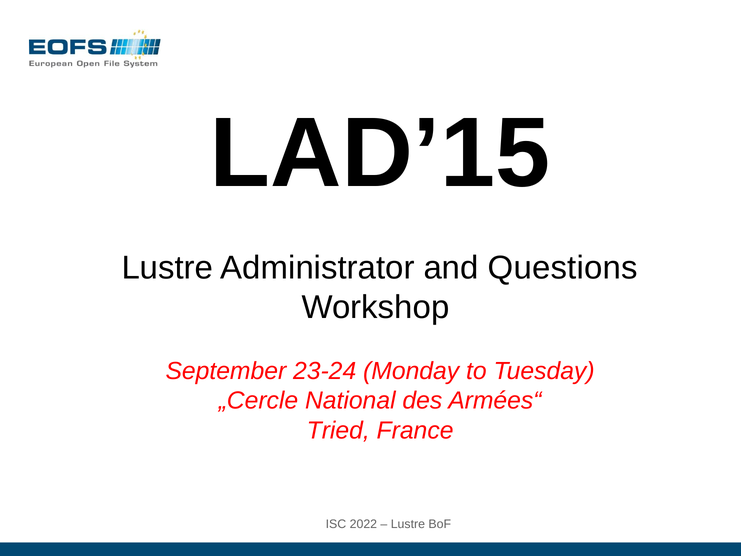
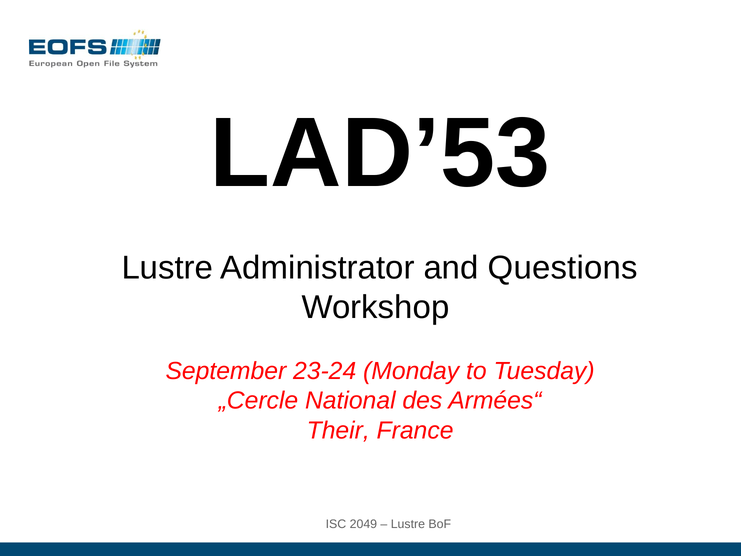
LAD’15: LAD’15 -> LAD’53
Tried: Tried -> Their
2022: 2022 -> 2049
